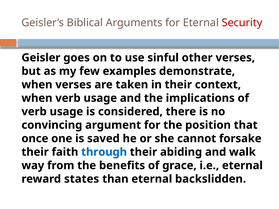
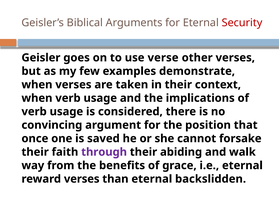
sinful: sinful -> verse
through colour: blue -> purple
reward states: states -> verses
